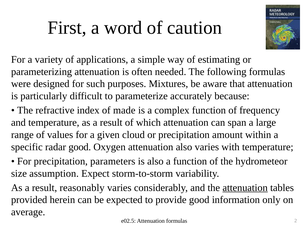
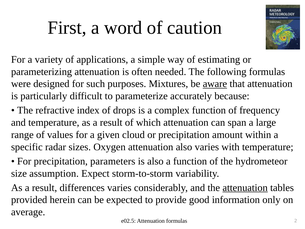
aware underline: none -> present
made: made -> drops
radar good: good -> sizes
reasonably: reasonably -> differences
